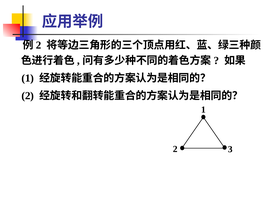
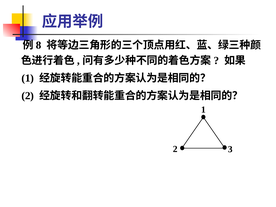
2 at (39, 45): 2 -> 8
